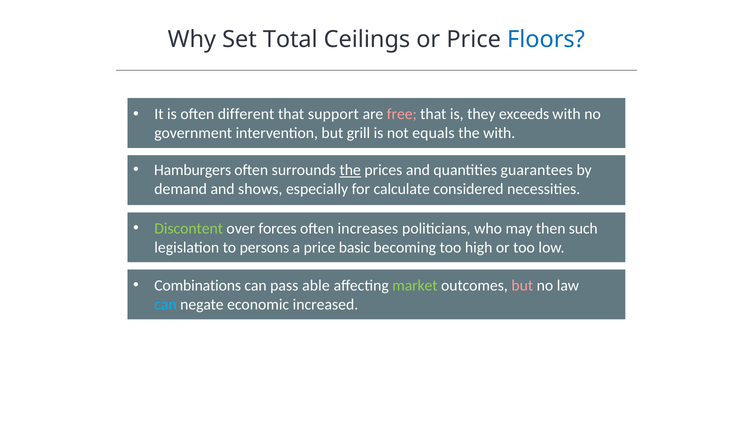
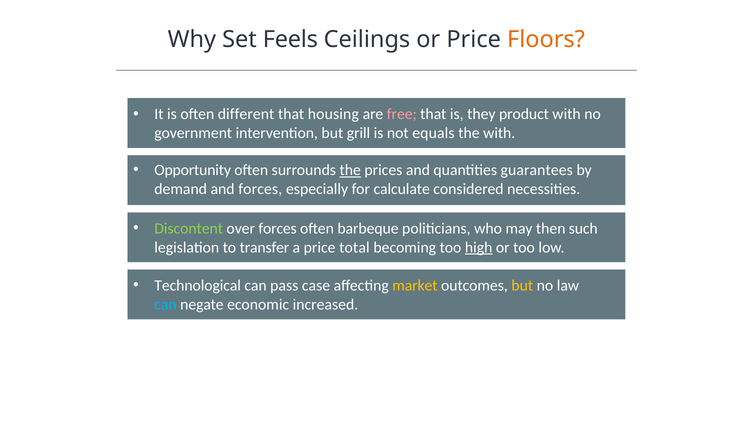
Total: Total -> Feels
Floors colour: blue -> orange
support: support -> housing
exceeds: exceeds -> product
Hamburgers: Hamburgers -> Opportunity
and shows: shows -> forces
increases: increases -> barbeque
persons: persons -> transfer
basic: basic -> total
high underline: none -> present
Combinations: Combinations -> Technological
able: able -> case
market colour: light green -> yellow
but at (522, 285) colour: pink -> yellow
